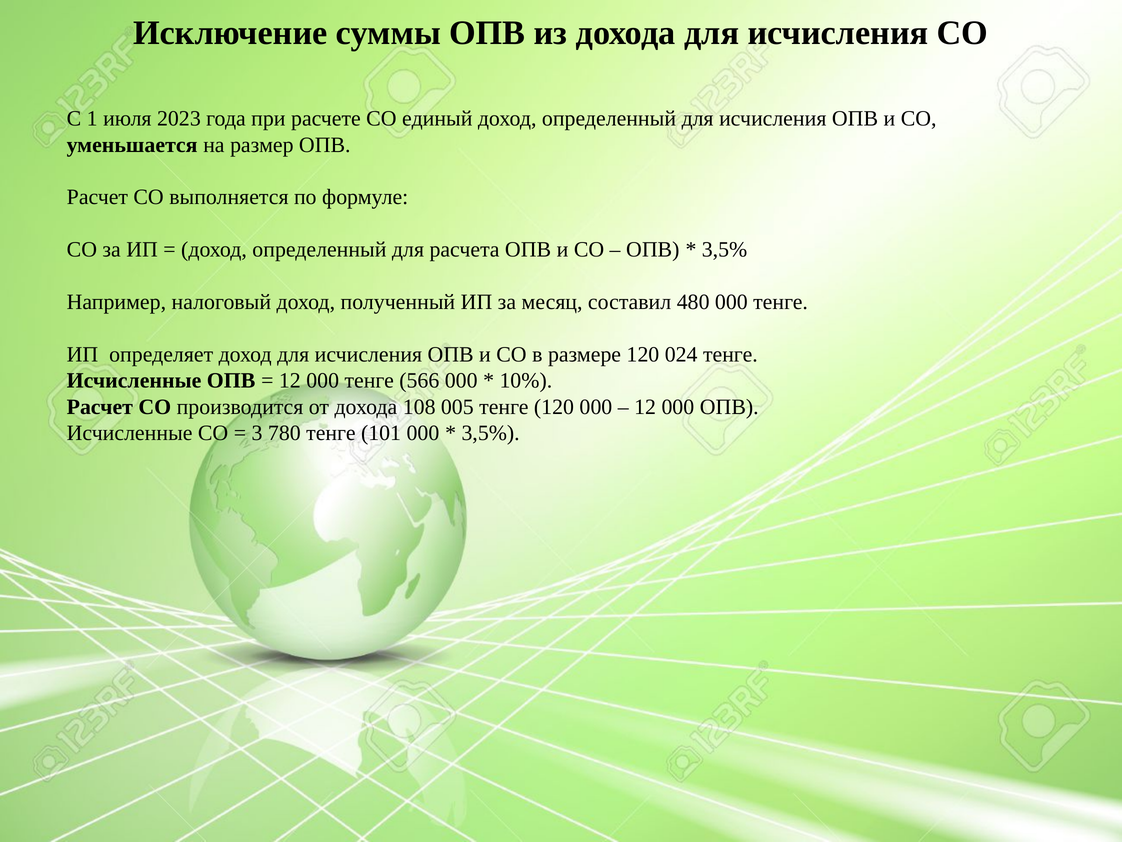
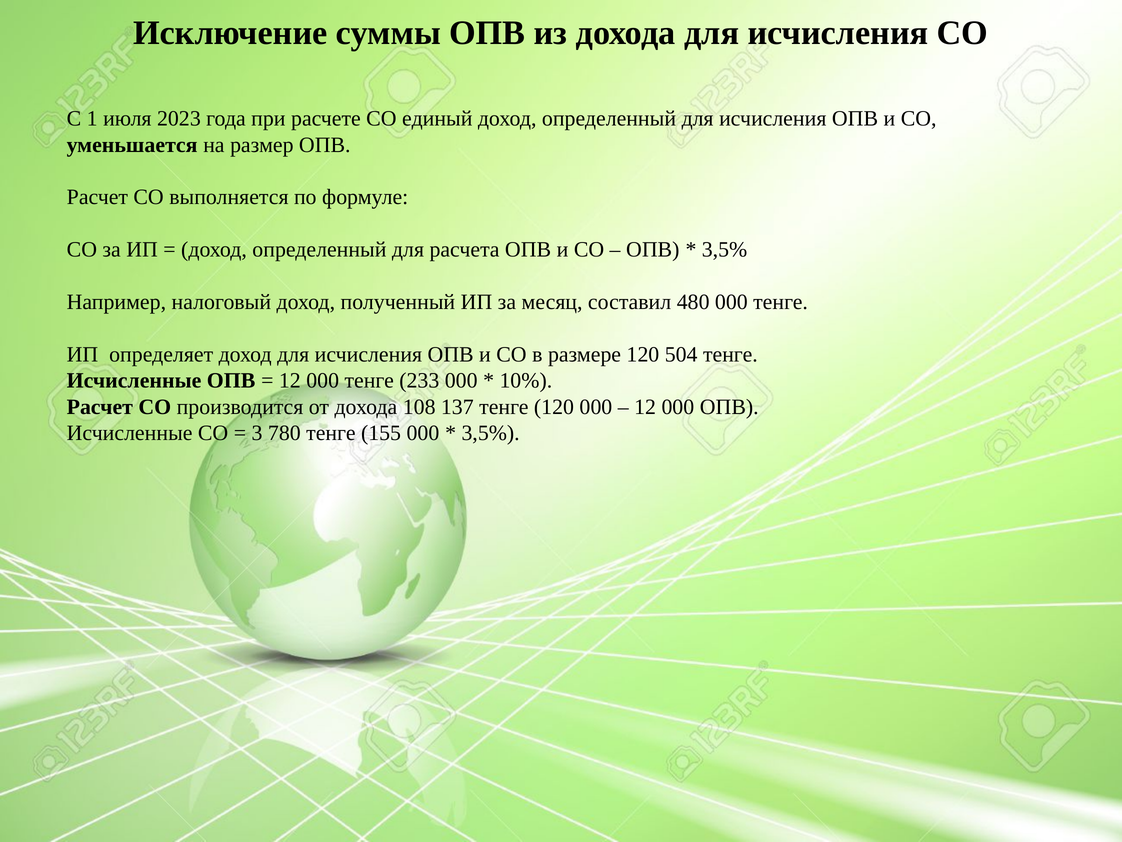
024: 024 -> 504
566: 566 -> 233
005: 005 -> 137
101: 101 -> 155
